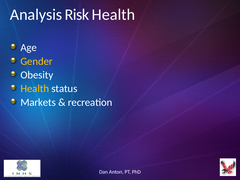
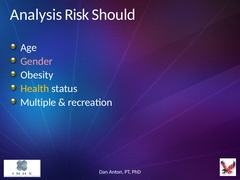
Risk Health: Health -> Should
Gender colour: yellow -> pink
Markets: Markets -> Multiple
